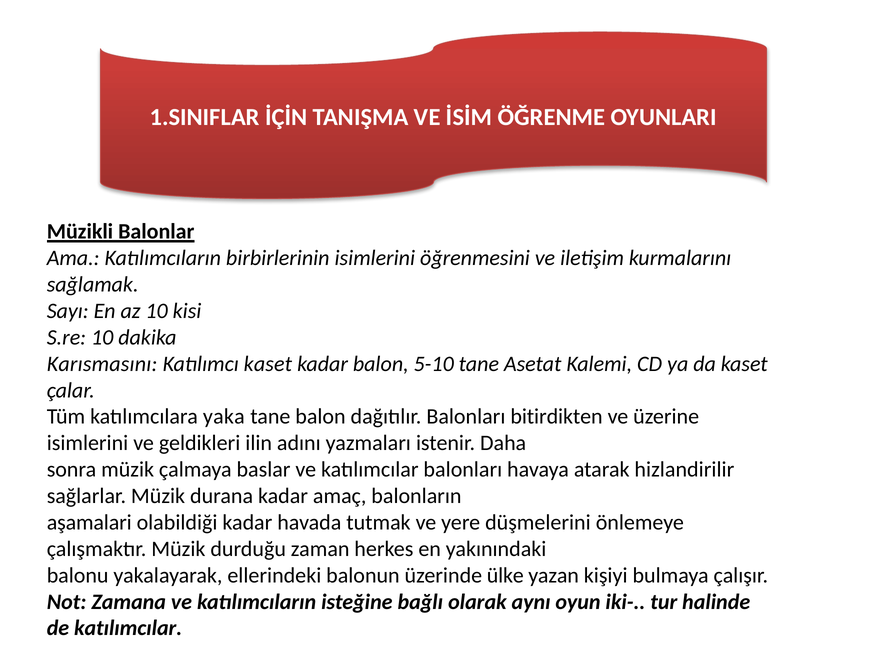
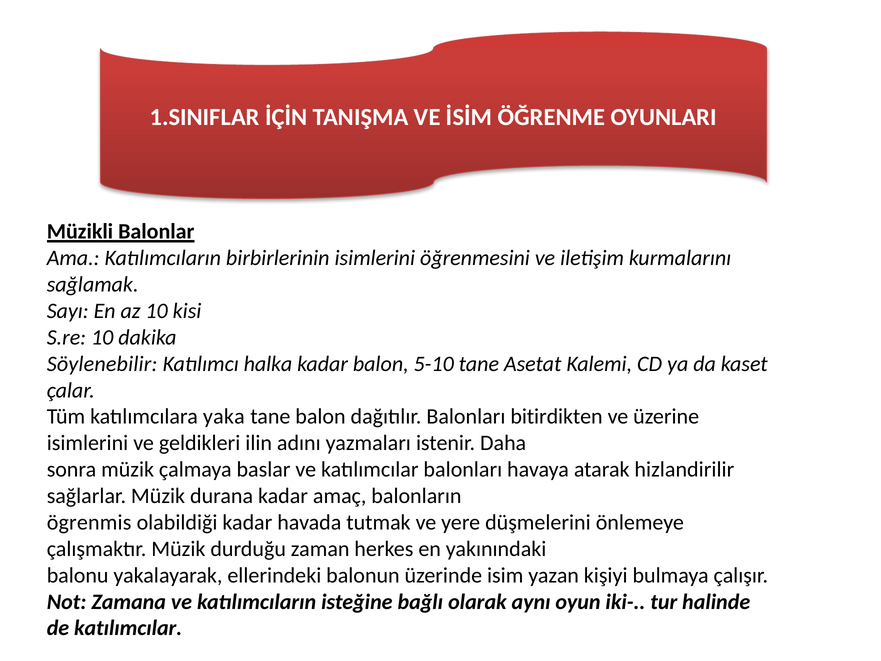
Karısmasını: Karısmasını -> Söylenebilir
Katılımcı kaset: kaset -> halka
aşamalari: aşamalari -> ögrenmis
ülke: ülke -> isim
